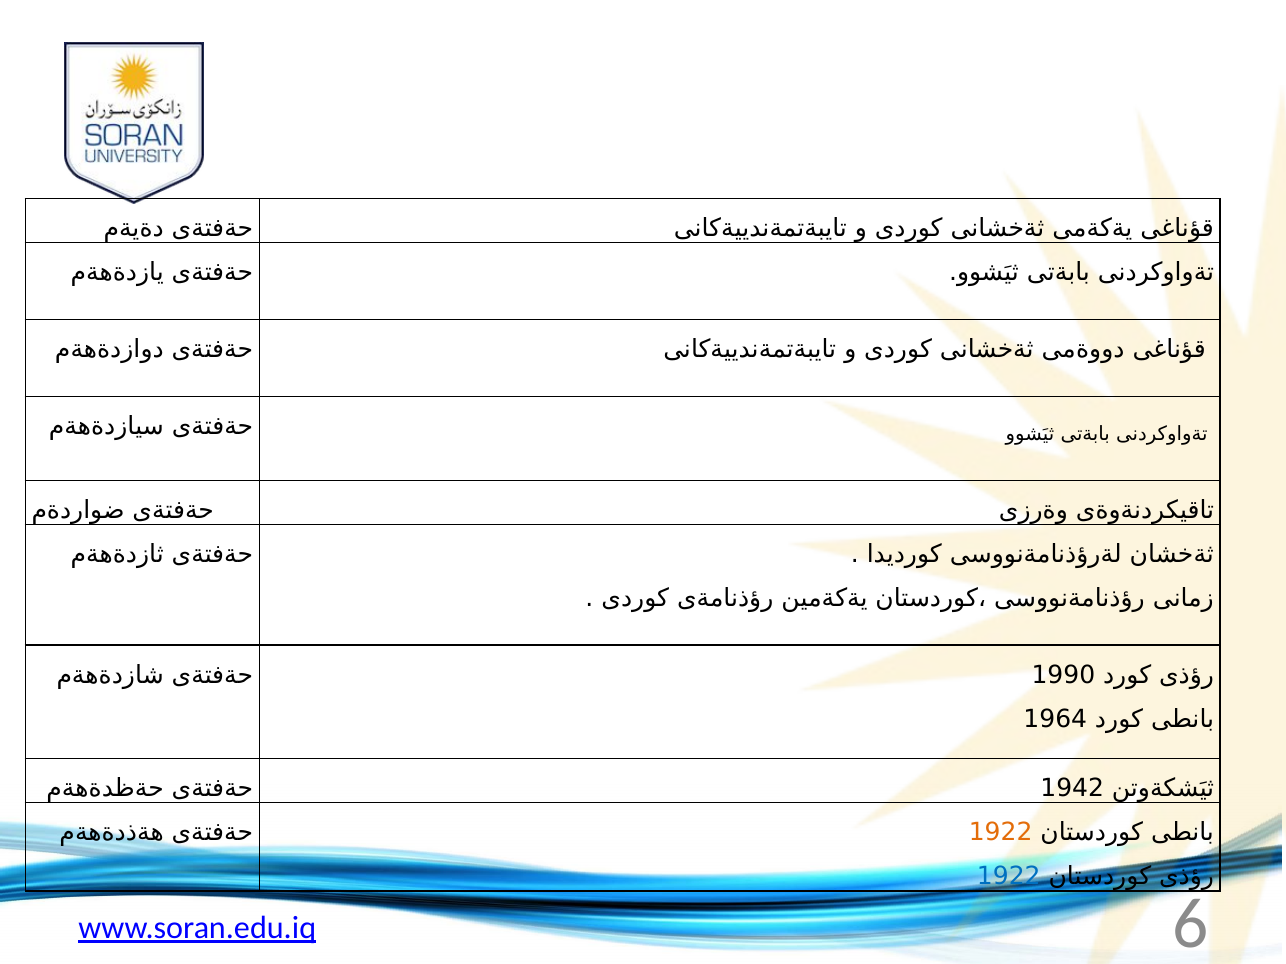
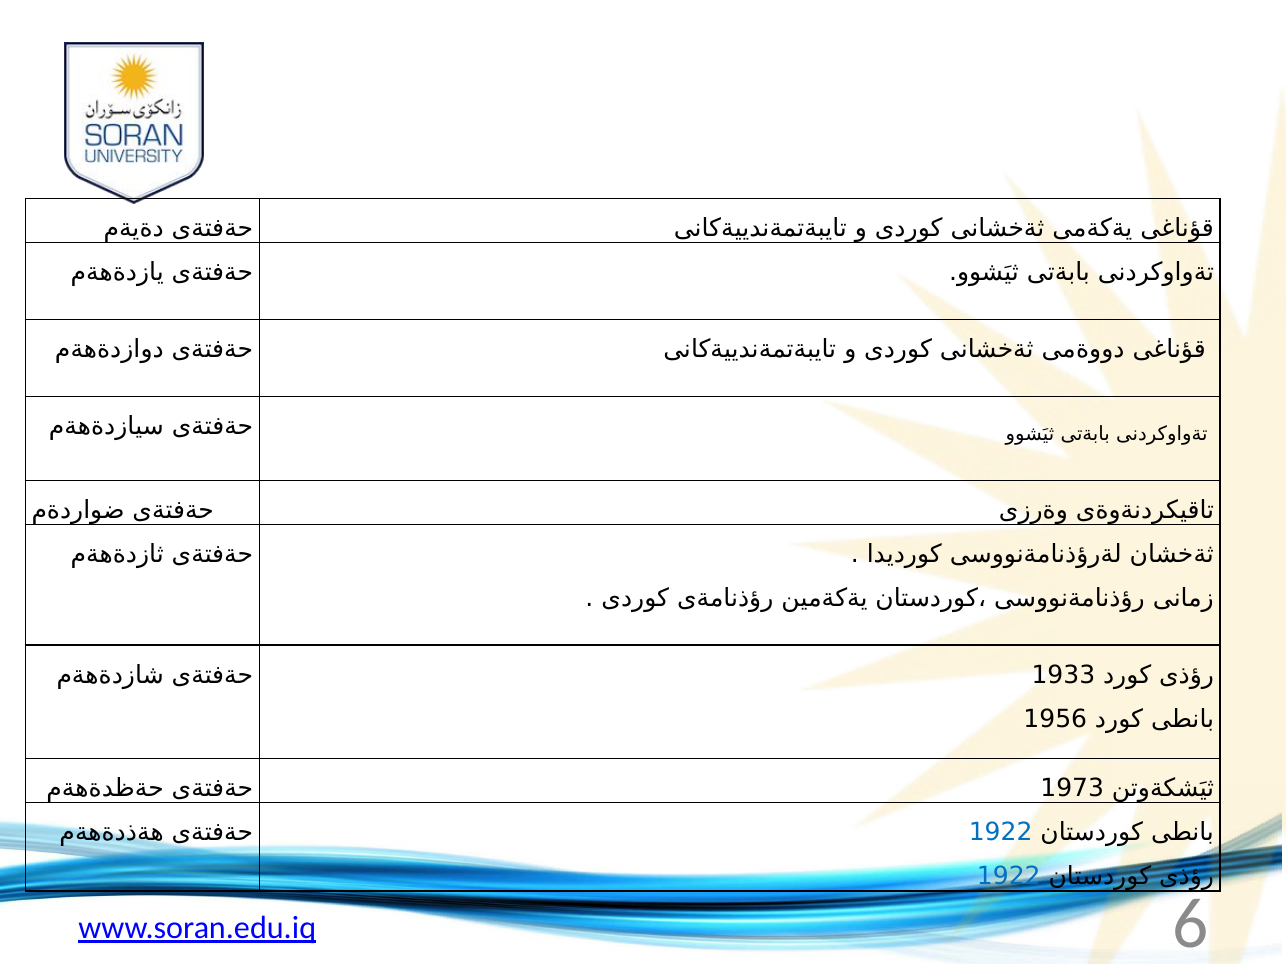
1990: 1990 -> 1933
1964: 1964 -> 1956
1942: 1942 -> 1973
1922 at (1001, 833) colour: orange -> blue
